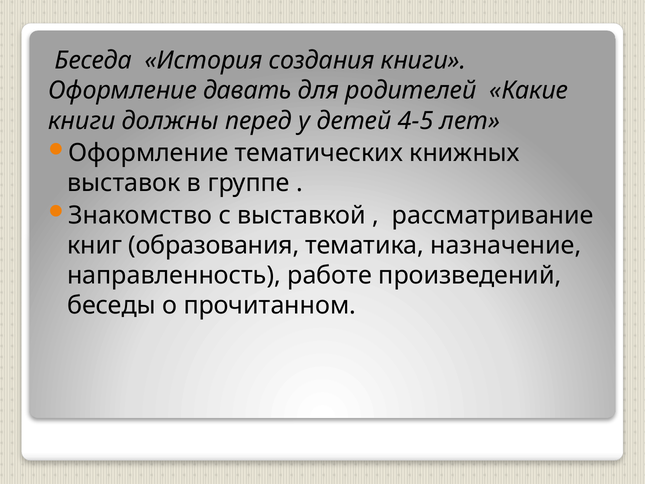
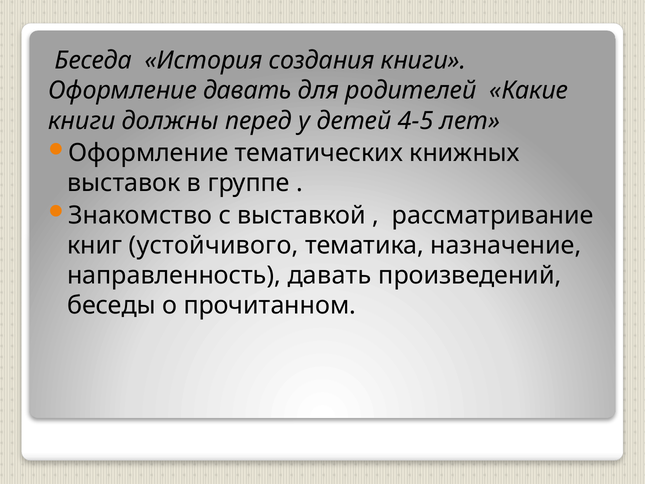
образования: образования -> устойчивого
направленность работе: работе -> давать
